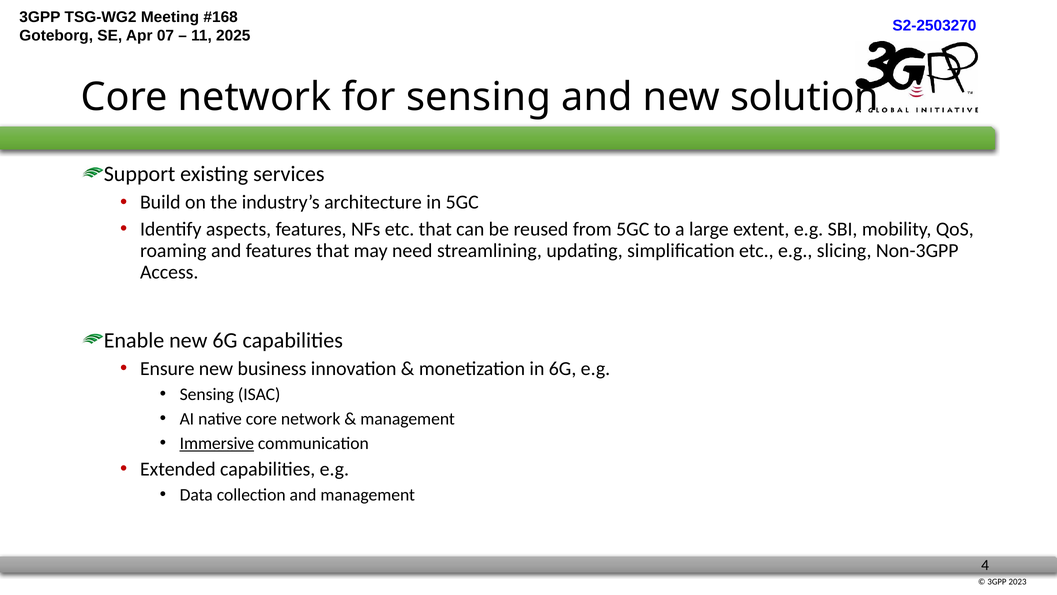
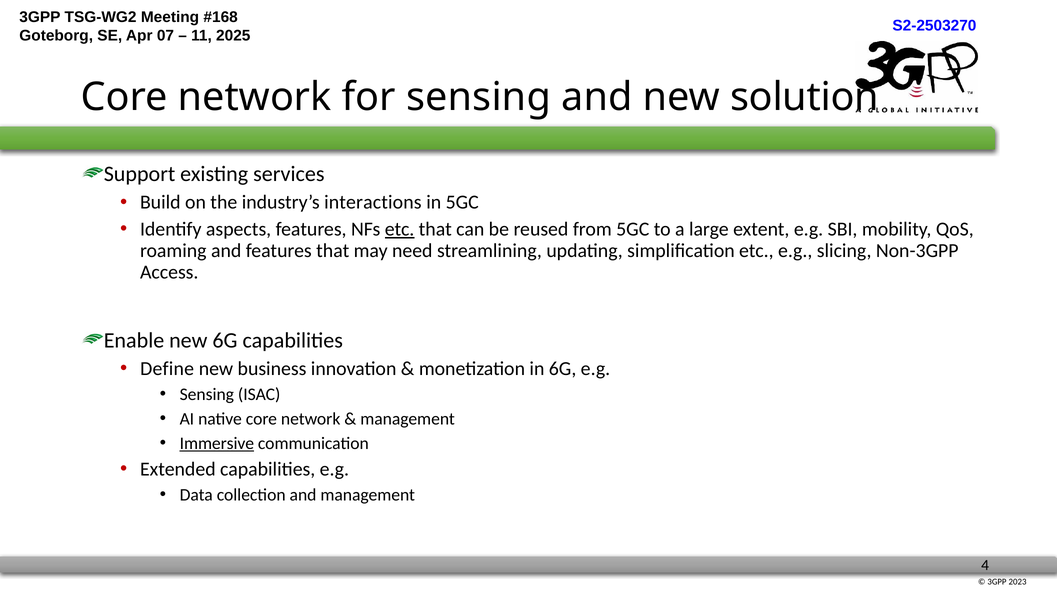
architecture: architecture -> interactions
etc at (400, 229) underline: none -> present
Ensure: Ensure -> Define
